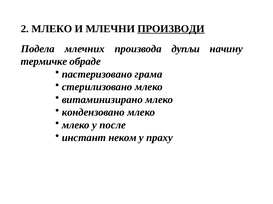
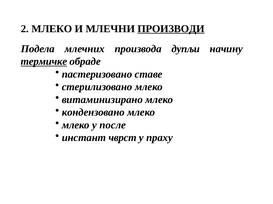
термичке underline: none -> present
грама: грама -> ставе
неком: неком -> чврст
